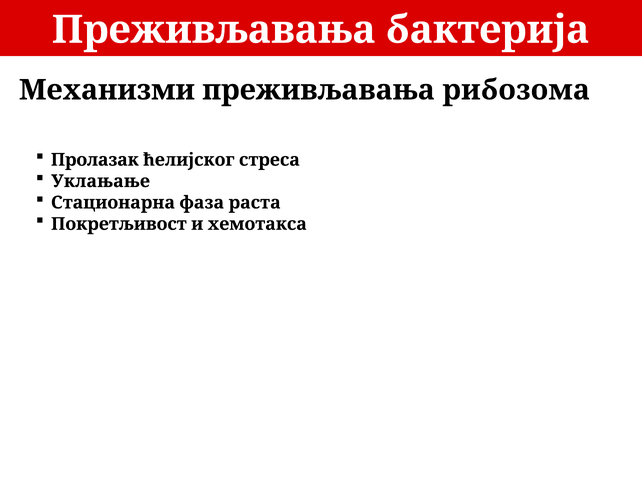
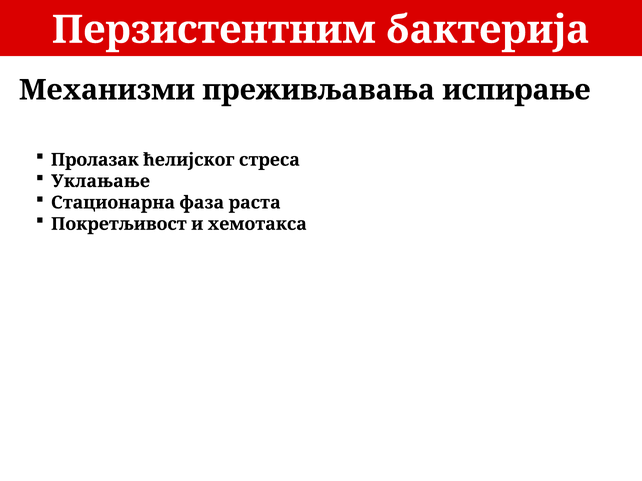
Преживљавања at (214, 30): Преживљавања -> Перзистентним
рибозома: рибозома -> испирање
